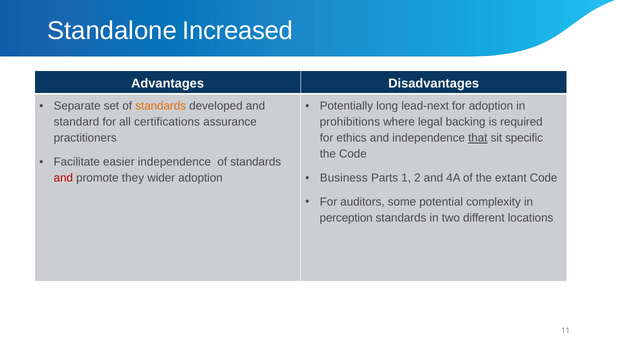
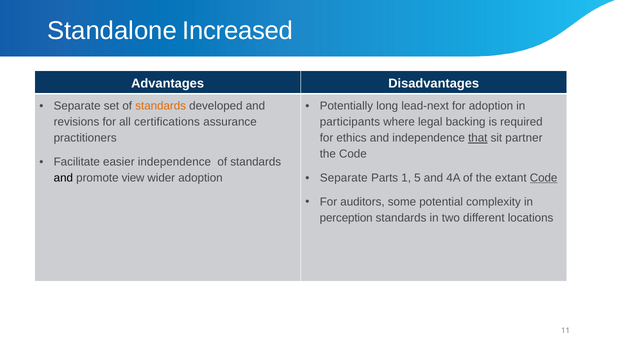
standard: standard -> revisions
prohibitions: prohibitions -> participants
specific: specific -> partner
and at (63, 178) colour: red -> black
they: they -> view
Business at (344, 178): Business -> Separate
2: 2 -> 5
Code at (544, 178) underline: none -> present
